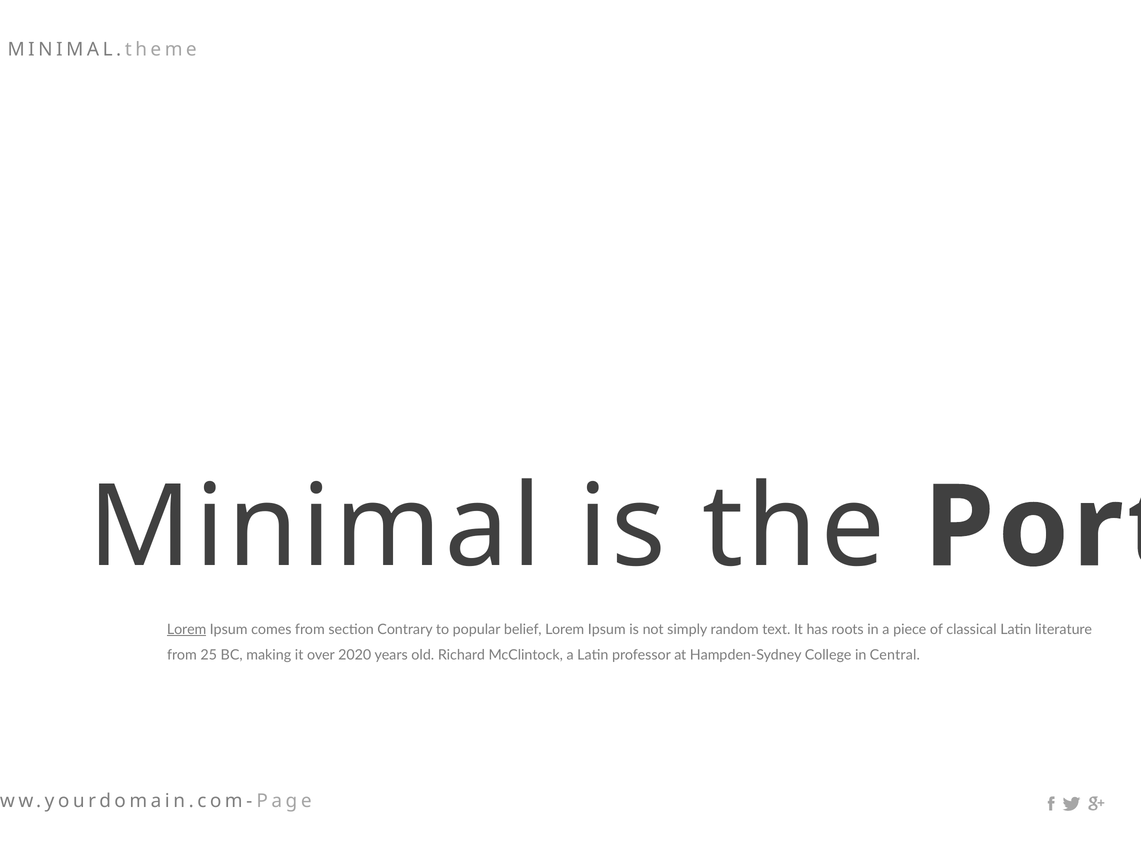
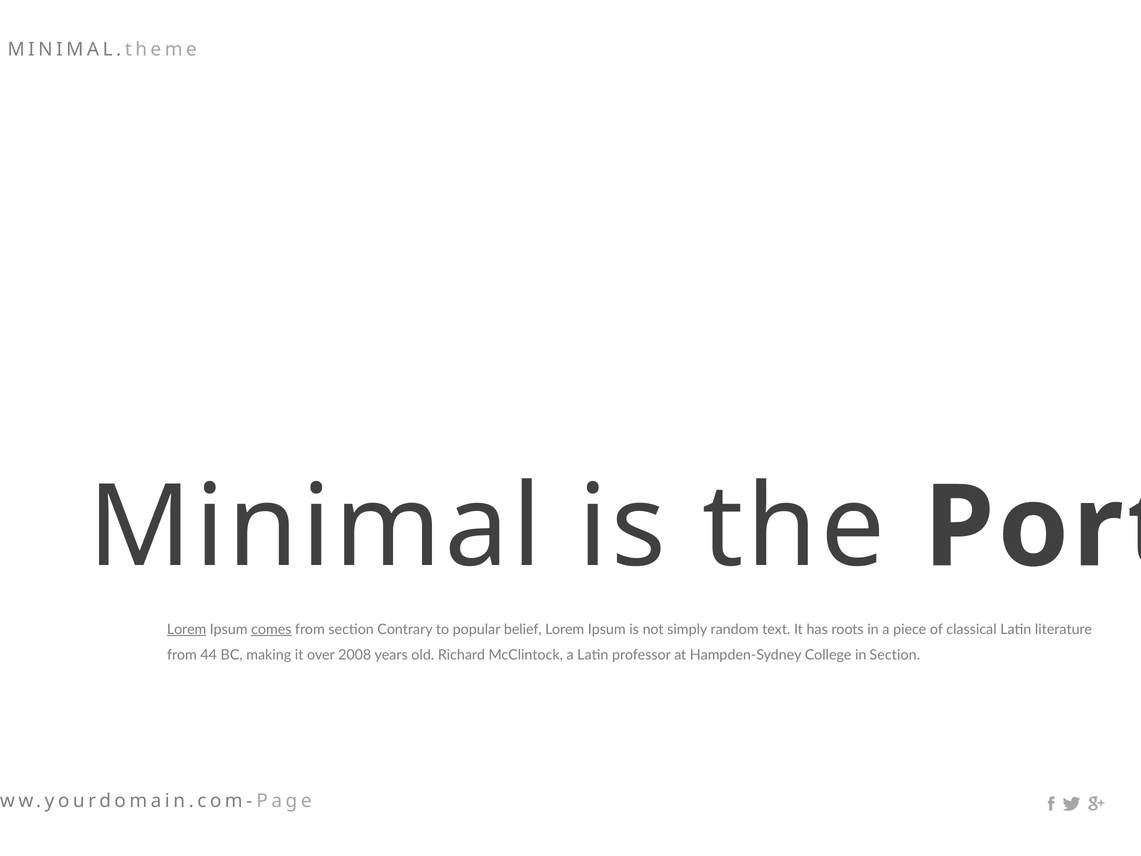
comes underline: none -> present
25: 25 -> 44
2020: 2020 -> 2008
in Central: Central -> Section
